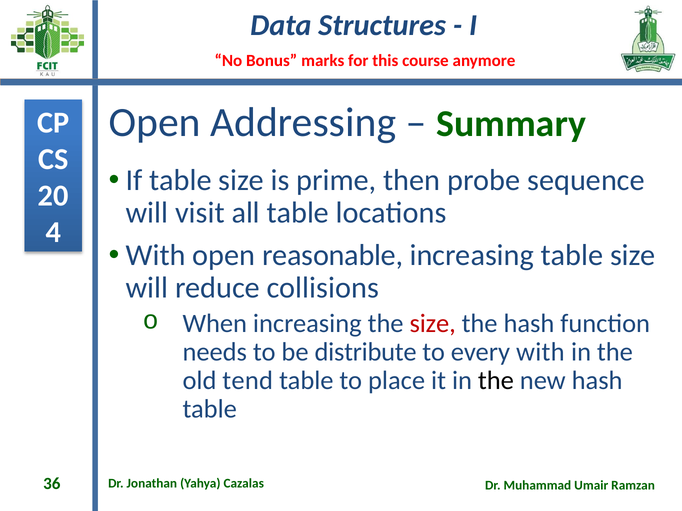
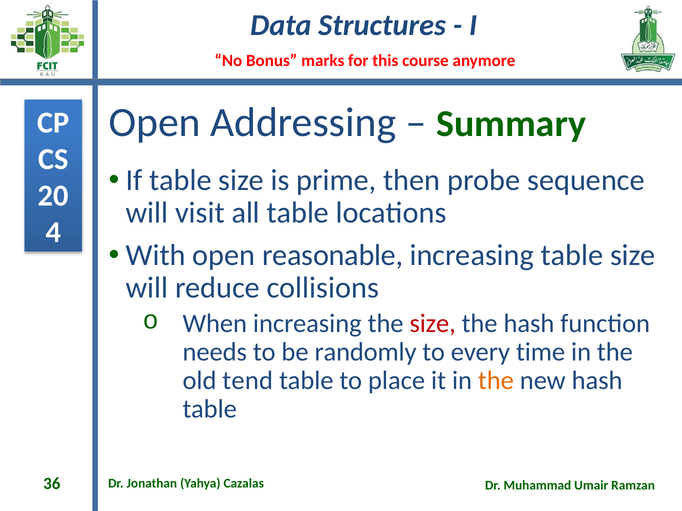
distribute: distribute -> randomly
every with: with -> time
the at (496, 381) colour: black -> orange
